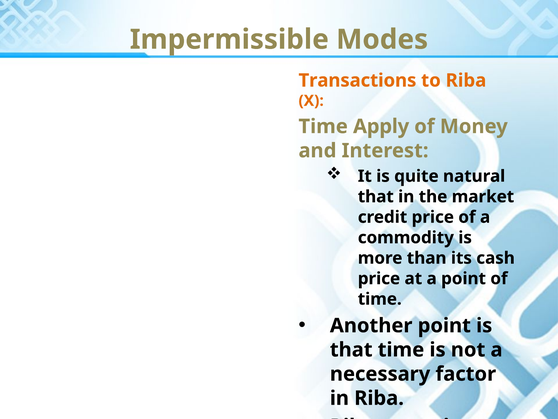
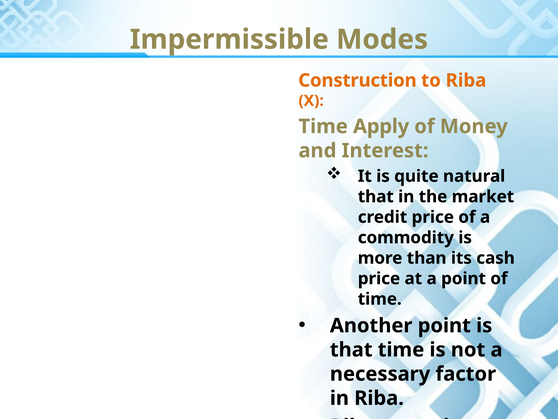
Transactions: Transactions -> Construction
